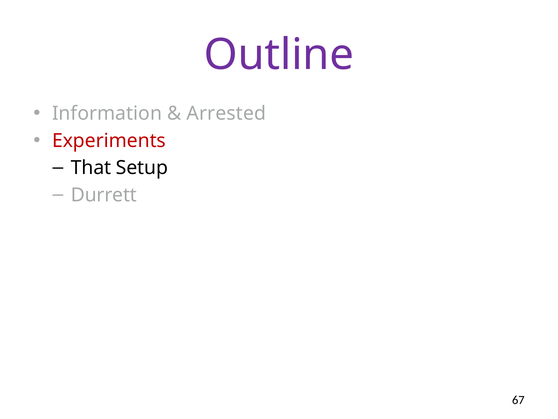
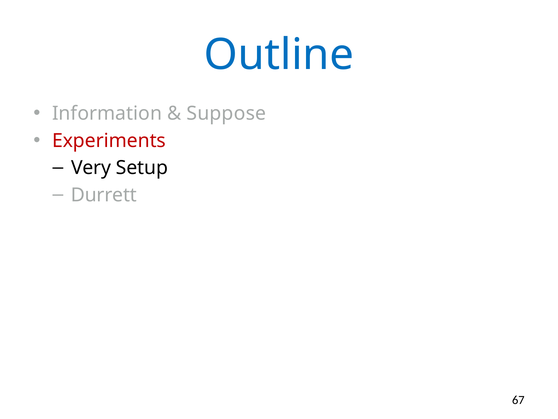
Outline colour: purple -> blue
Arrested: Arrested -> Suppose
That: That -> Very
